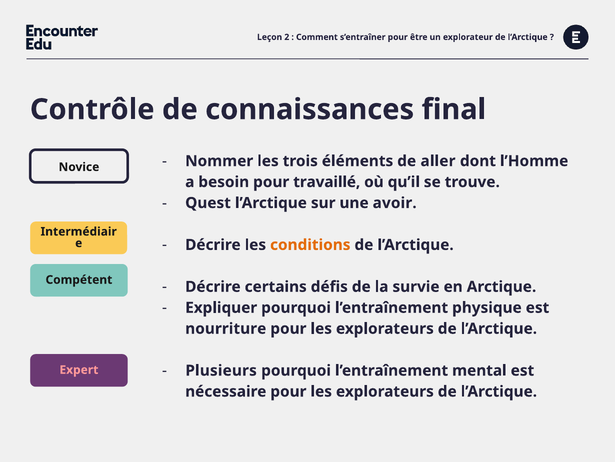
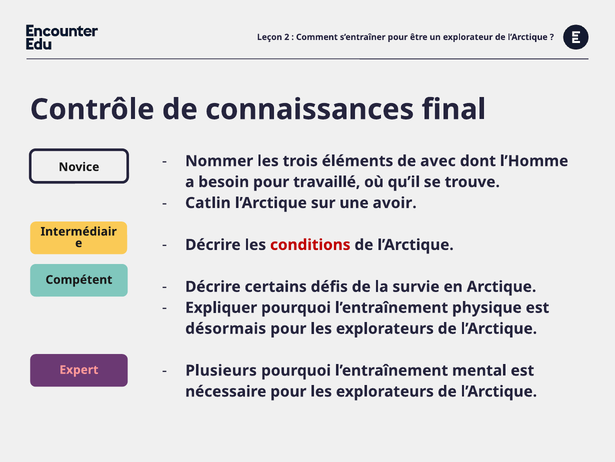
aller: aller -> avec
Quest: Quest -> Catlin
conditions colour: orange -> red
nourriture: nourriture -> désormais
